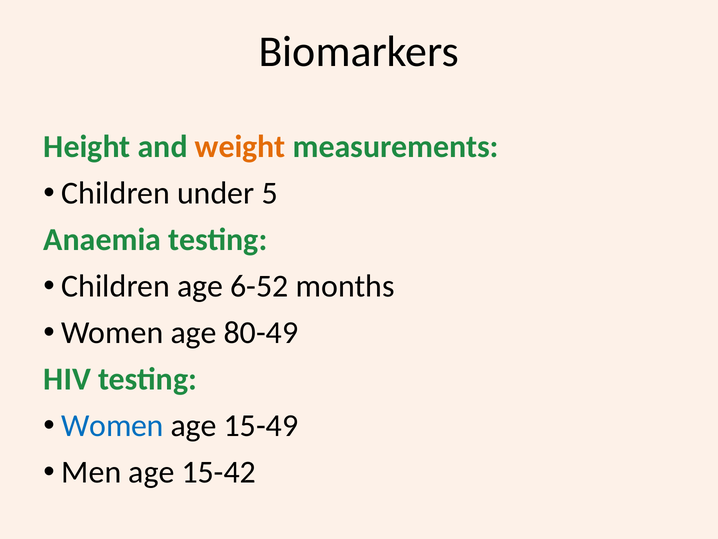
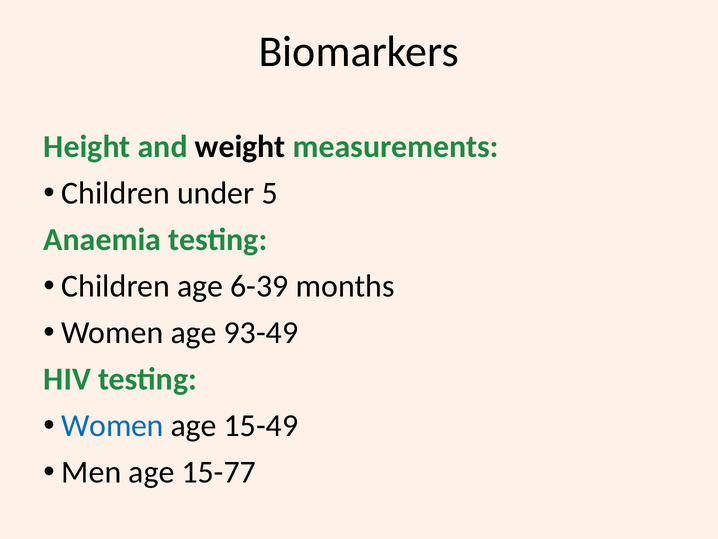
weight colour: orange -> black
6-52: 6-52 -> 6-39
80-49: 80-49 -> 93-49
15-42: 15-42 -> 15-77
